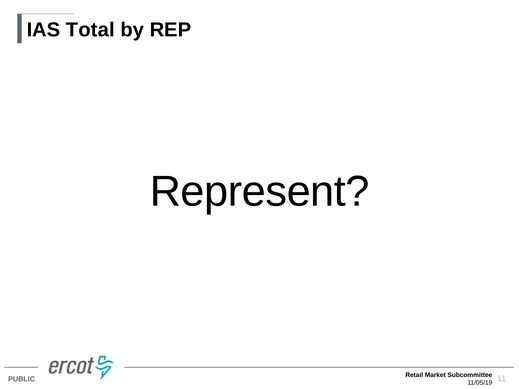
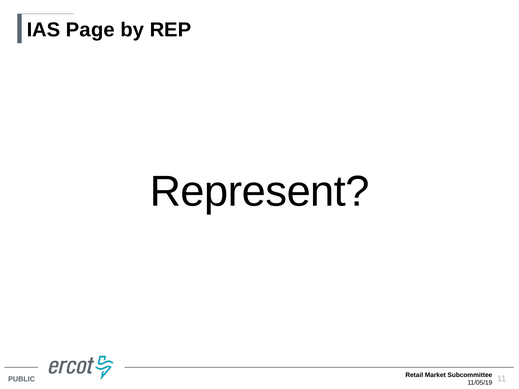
Total: Total -> Page
